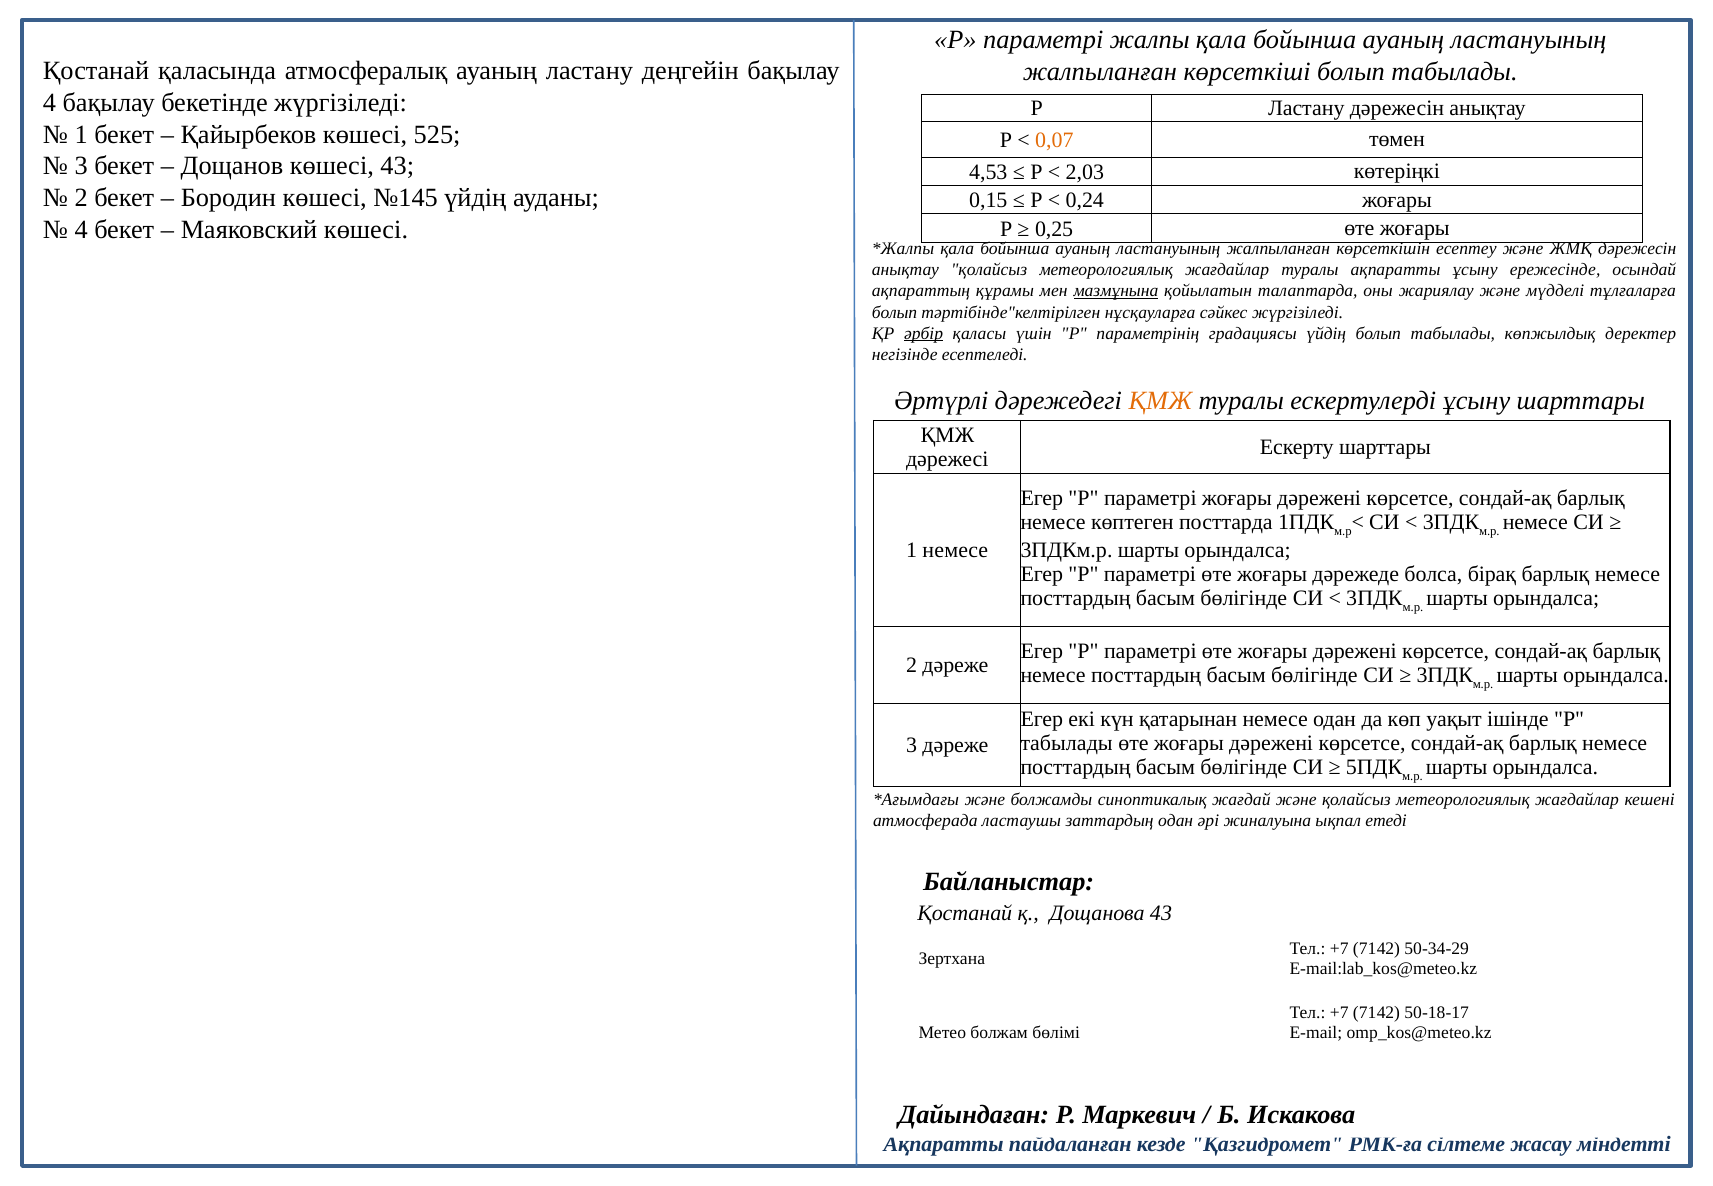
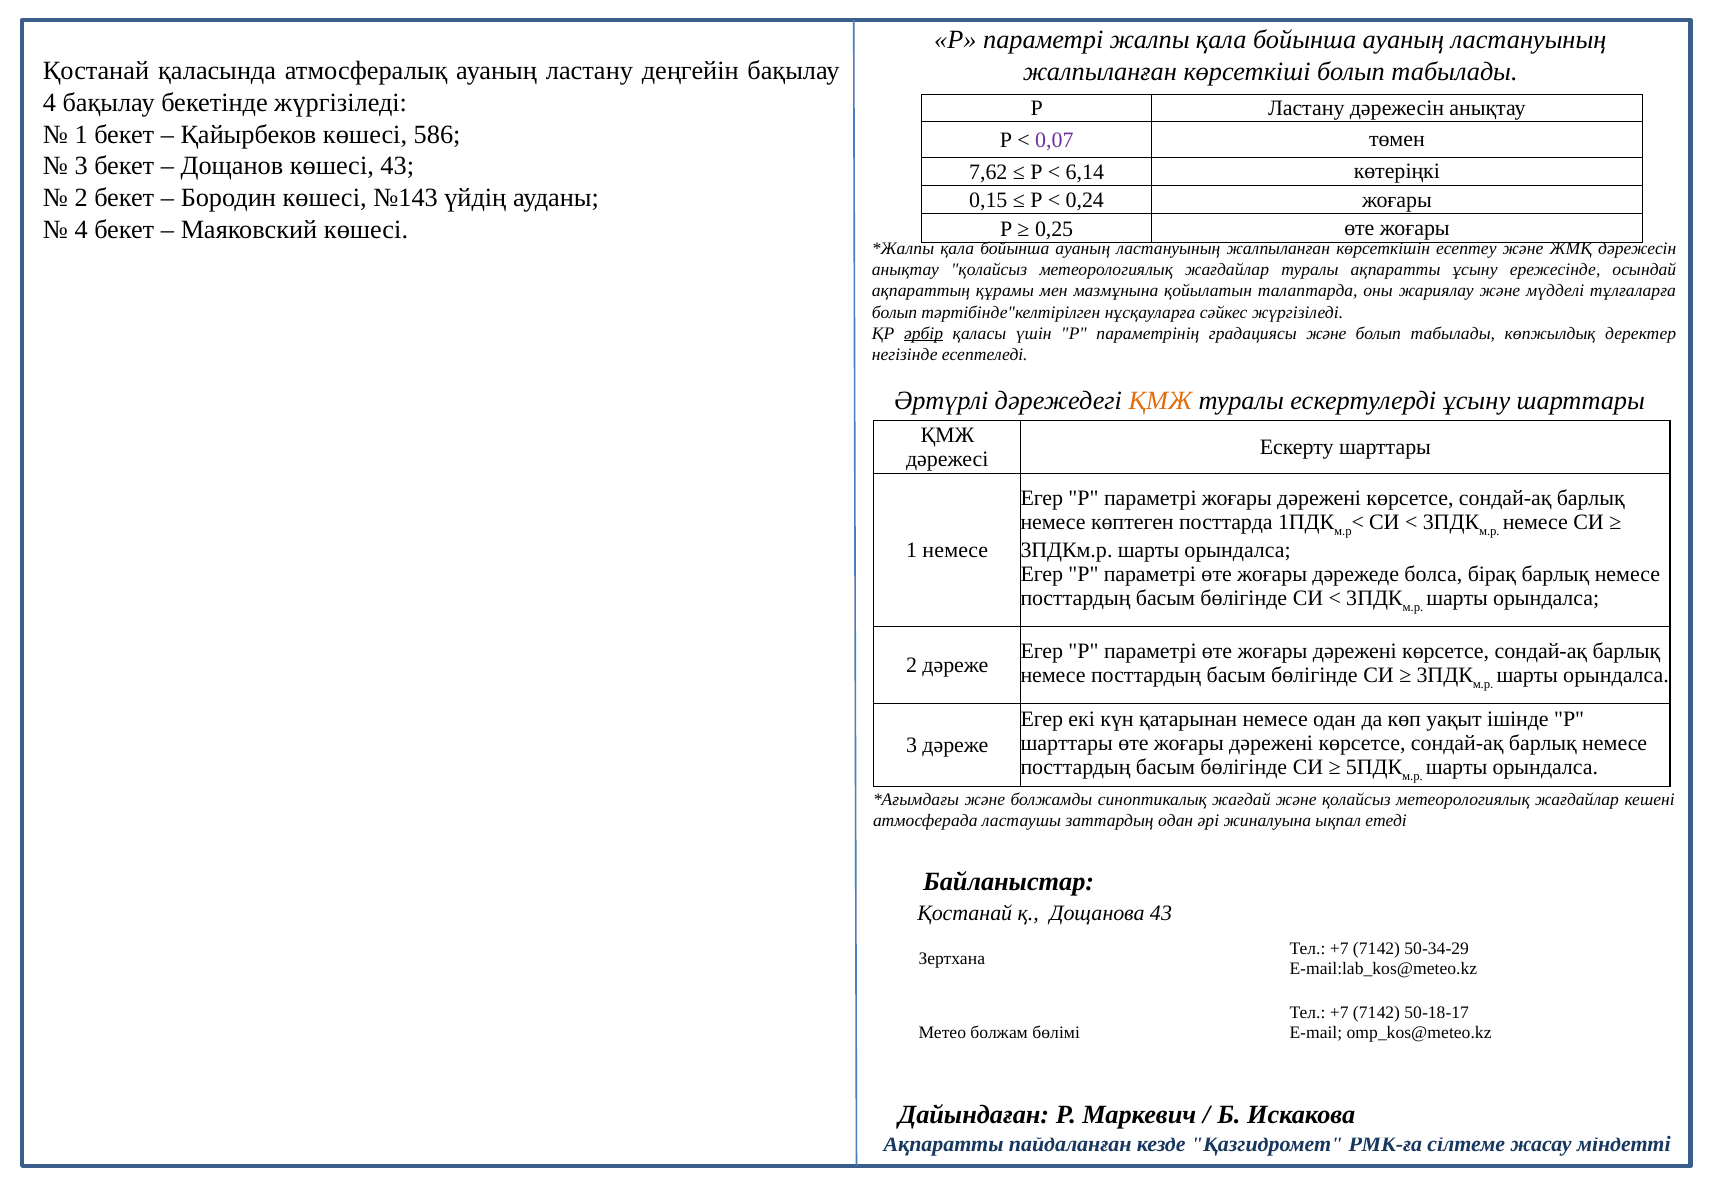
525: 525 -> 586
0,07 colour: orange -> purple
4,53: 4,53 -> 7,62
2,03: 2,03 -> 6,14
№145: №145 -> №143
мазмұнына underline: present -> none
градациясы үйдің: үйдің -> және
табылады at (1067, 743): табылады -> шарттары
